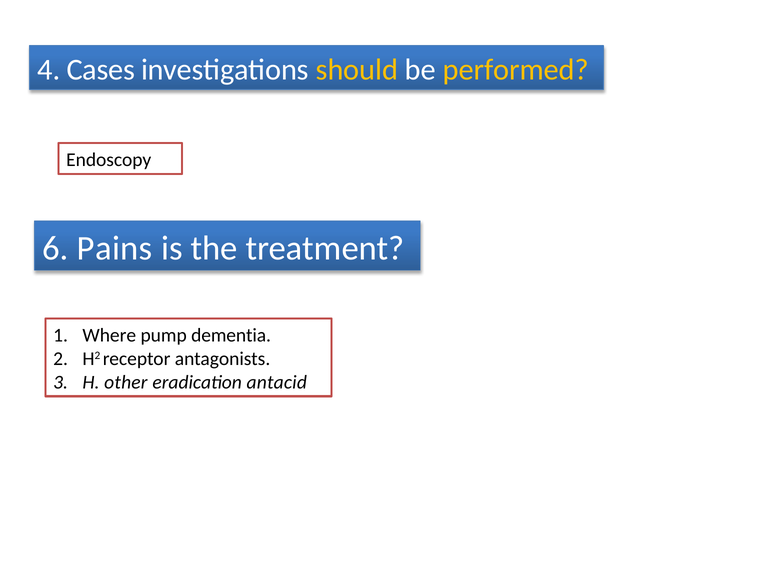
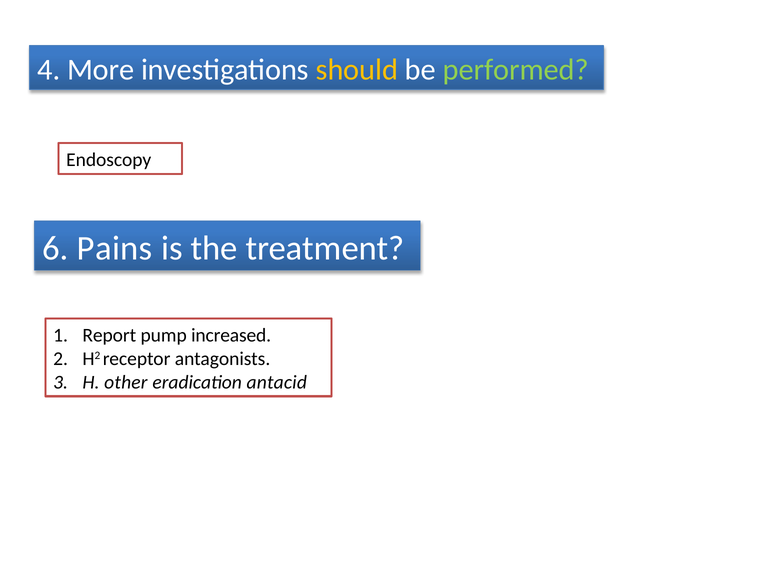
Cases: Cases -> More
performed colour: yellow -> light green
Where: Where -> Report
dementia: dementia -> increased
